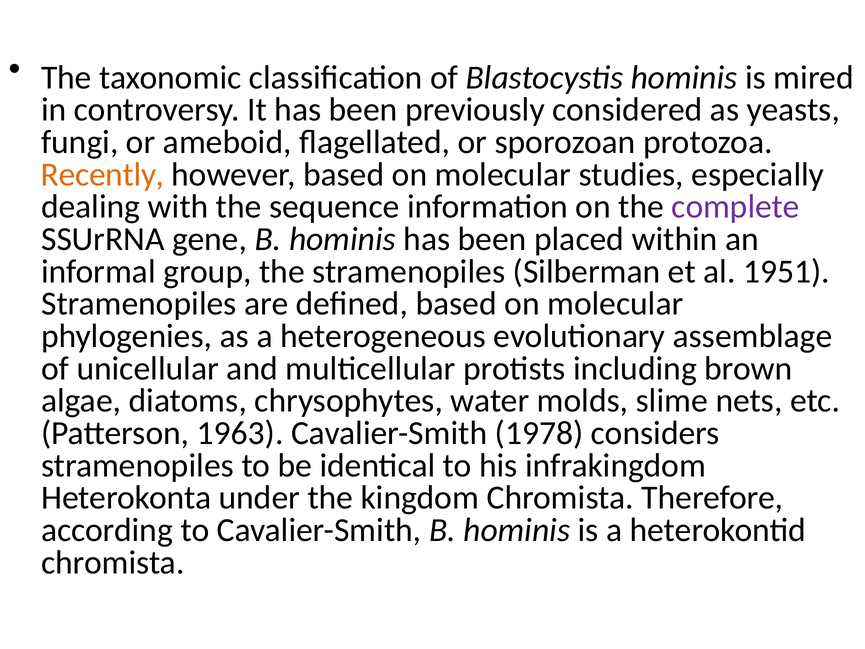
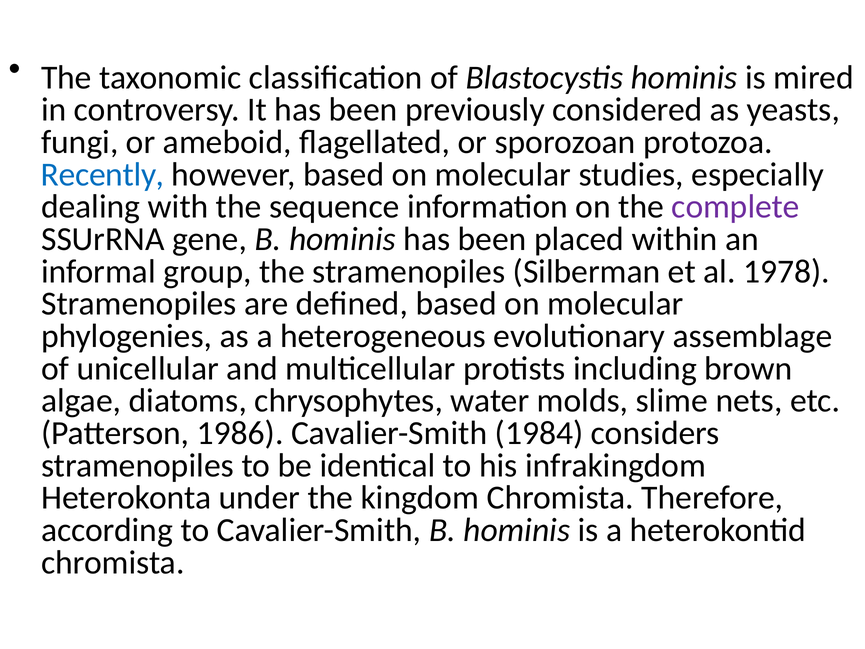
Recently colour: orange -> blue
1951: 1951 -> 1978
1963: 1963 -> 1986
1978: 1978 -> 1984
